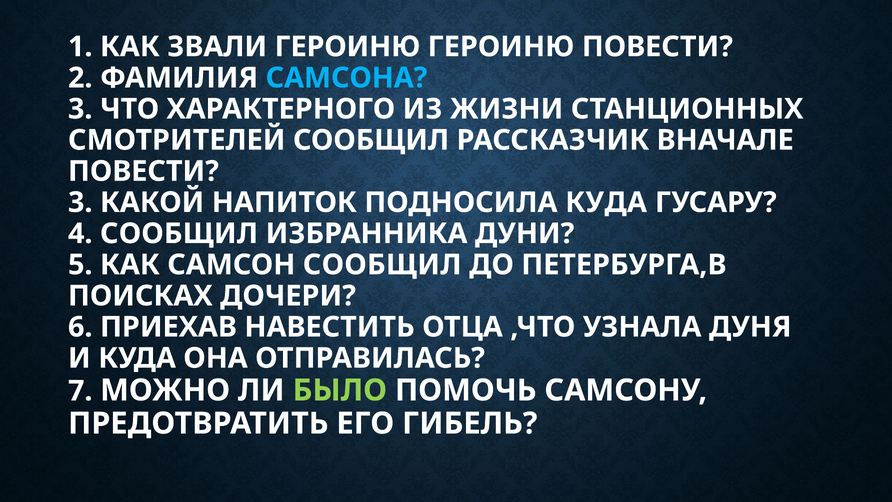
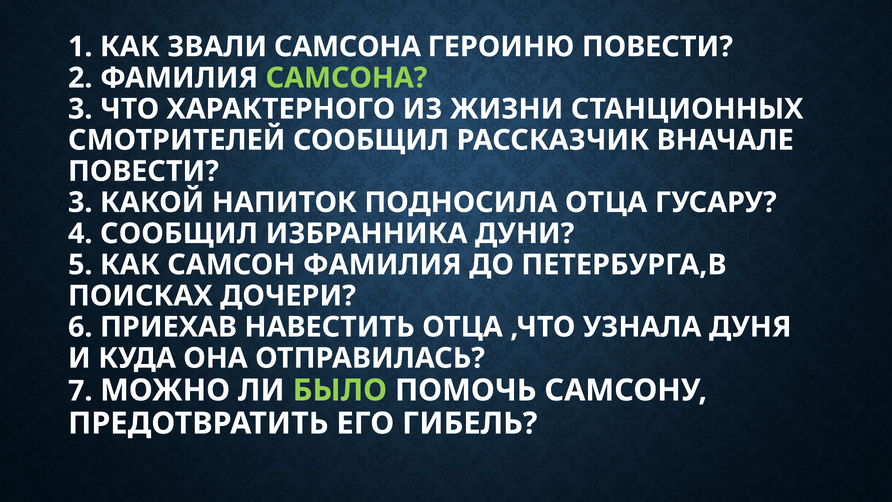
ЗВАЛИ ГЕРОИНЮ: ГЕРОИНЮ -> САМСОНА
САМСОНА at (347, 78) colour: light blue -> light green
ПОДНОСИЛА КУДА: КУДА -> ОТЦА
САМСОН СООБЩИЛ: СООБЩИЛ -> ФАМИЛИЯ
